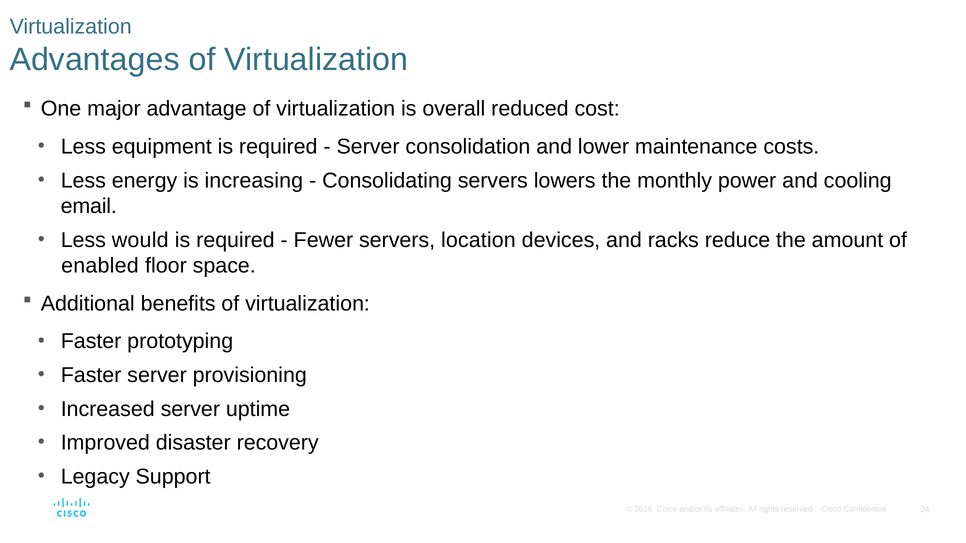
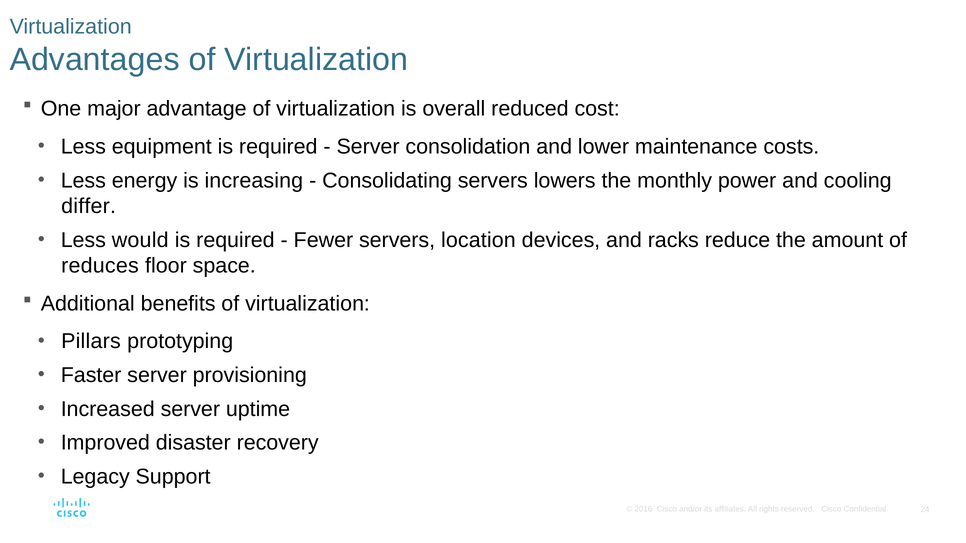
email: email -> differ
enabled: enabled -> reduces
Faster at (91, 342): Faster -> Pillars
